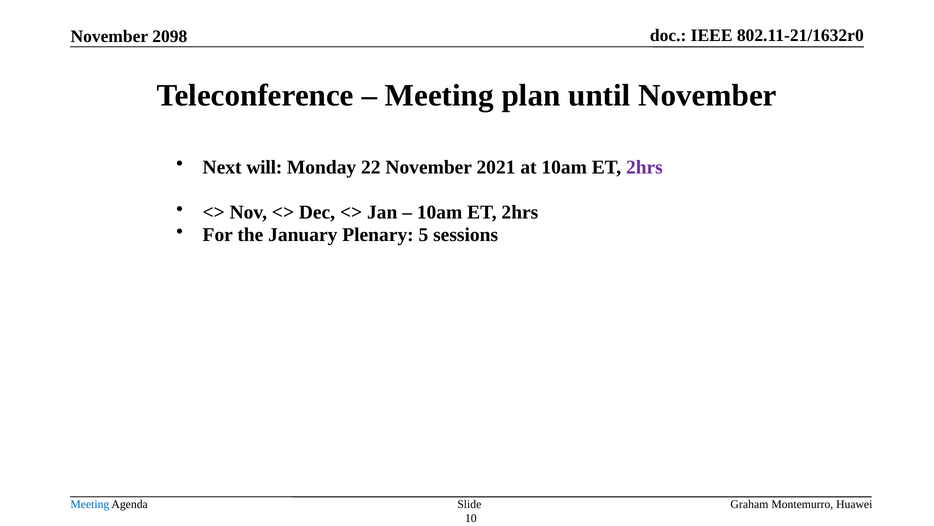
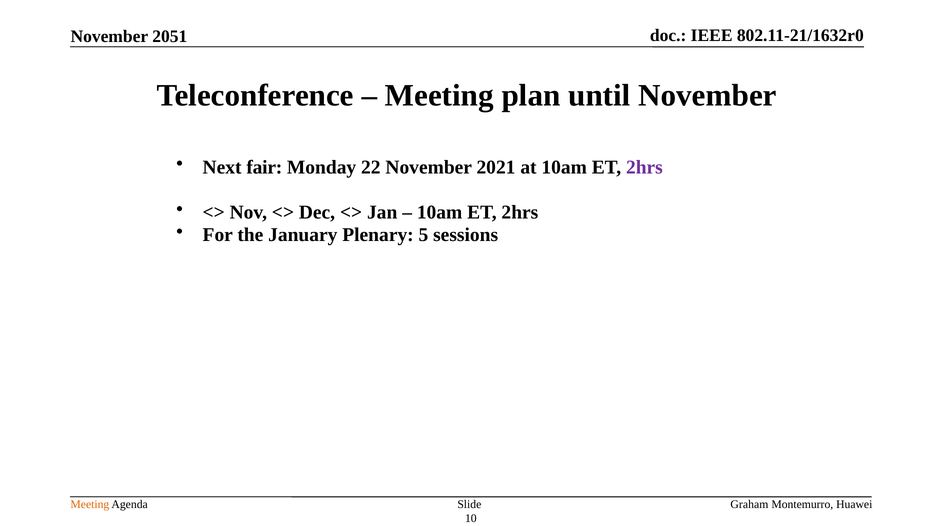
2098: 2098 -> 2051
will: will -> fair
Meeting at (90, 504) colour: blue -> orange
